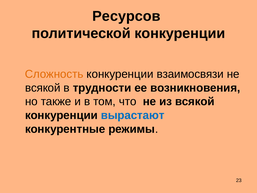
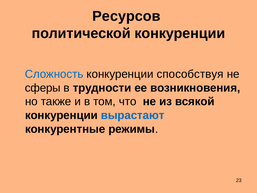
Сложность colour: orange -> blue
взаимосвязи: взаимосвязи -> способствуя
всякой at (43, 88): всякой -> сферы
